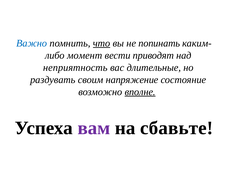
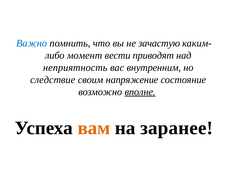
что underline: present -> none
попинать: попинать -> зачастую
длительные: длительные -> внутренним
раздувать: раздувать -> следствие
вам colour: purple -> orange
сбавьте: сбавьте -> заранее
